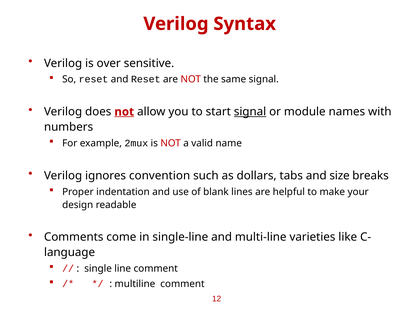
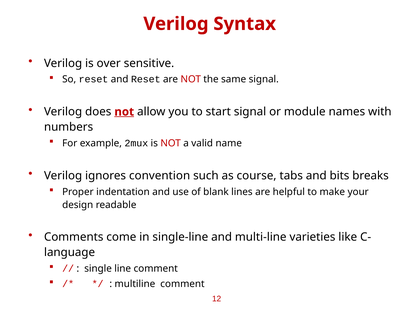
signal at (250, 112) underline: present -> none
dollars: dollars -> course
size: size -> bits
